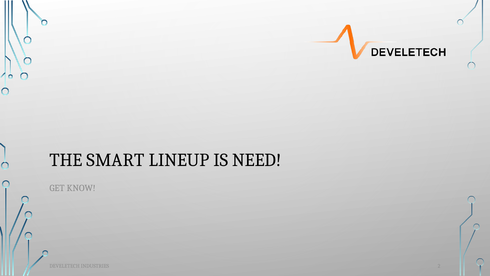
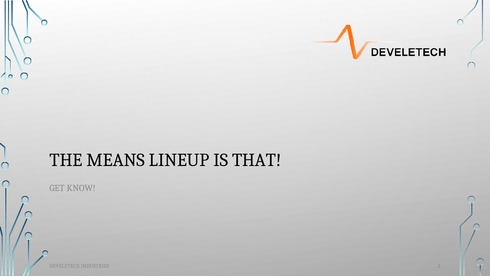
SMART: SMART -> MEANS
NEED: NEED -> THAT
